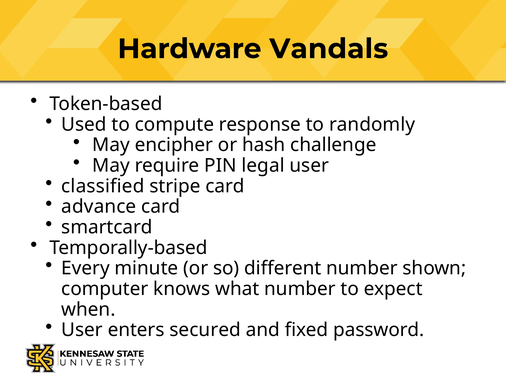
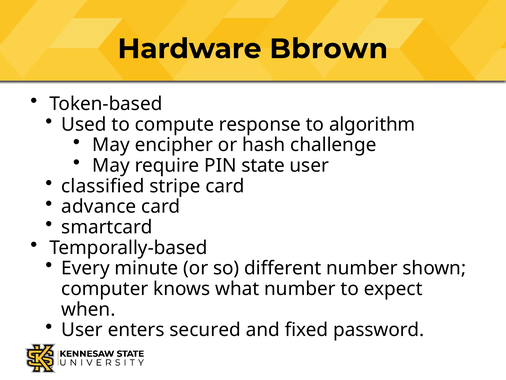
Vandals: Vandals -> Bbrown
randomly: randomly -> algorithm
legal: legal -> state
